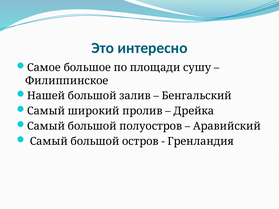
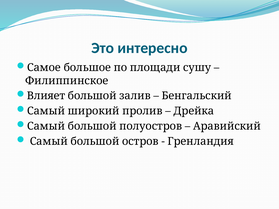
Нашей: Нашей -> Влияет
